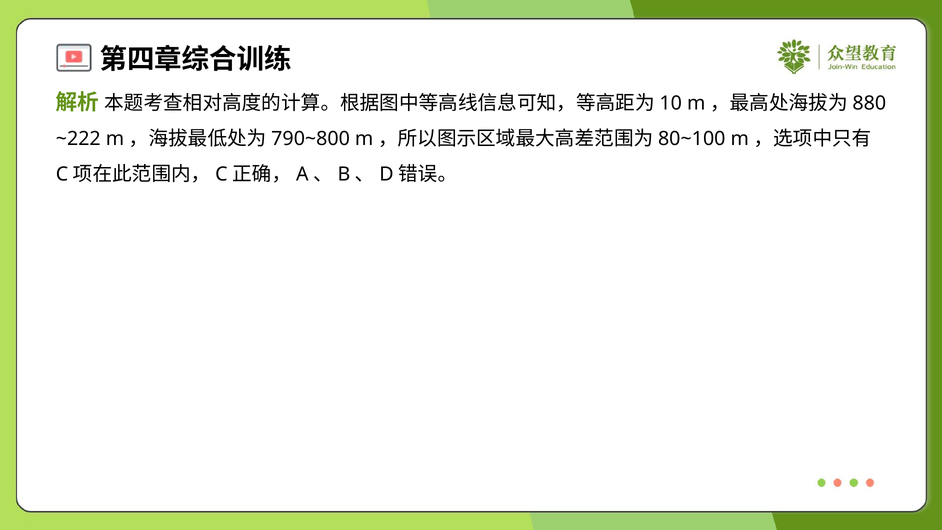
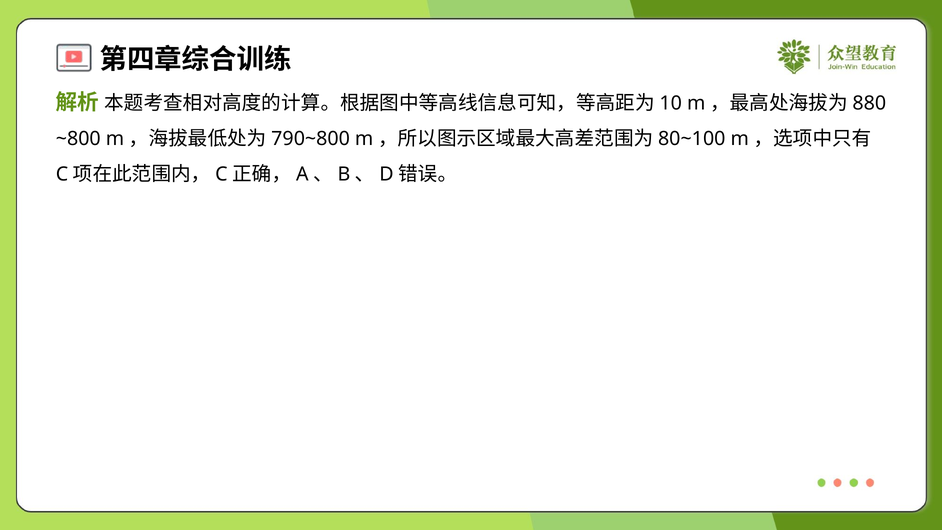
~222: ~222 -> ~800
